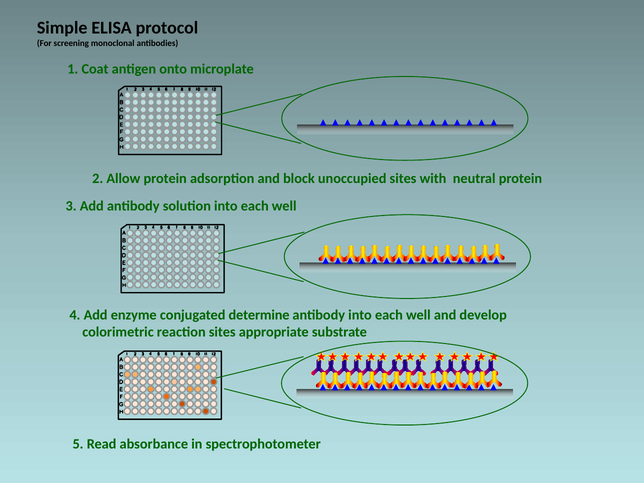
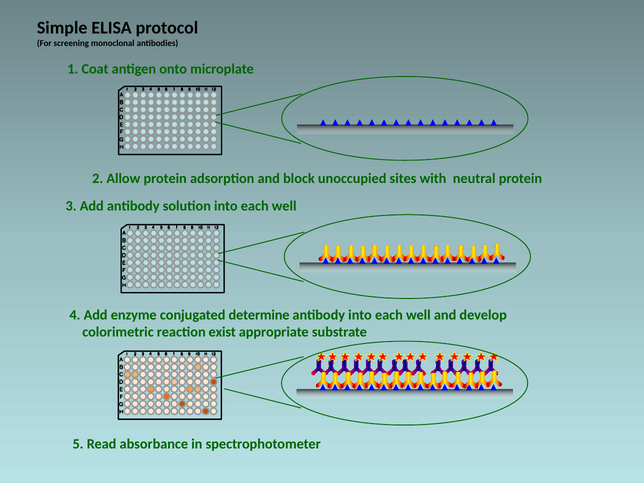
reaction sites: sites -> exist
